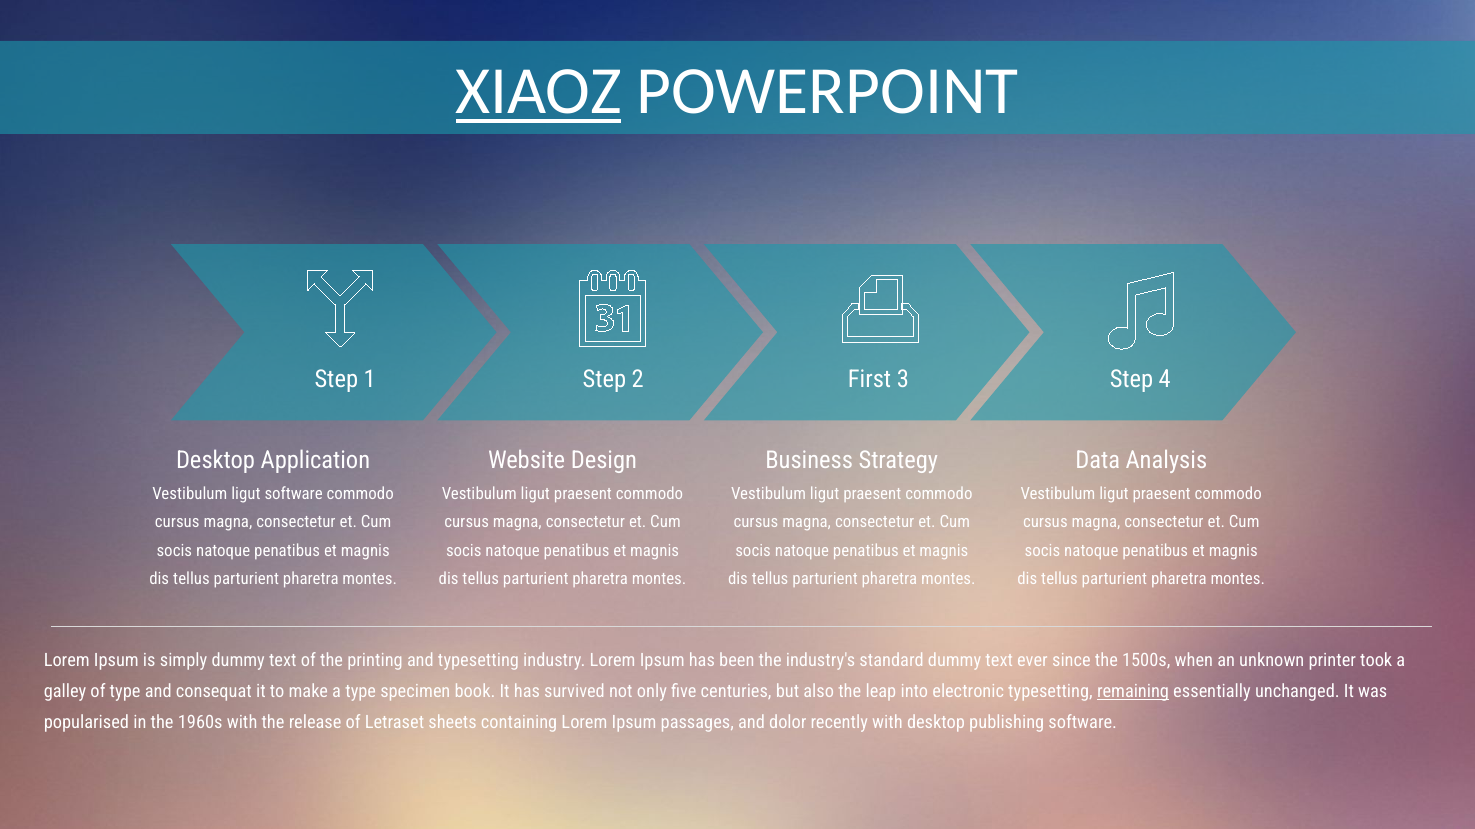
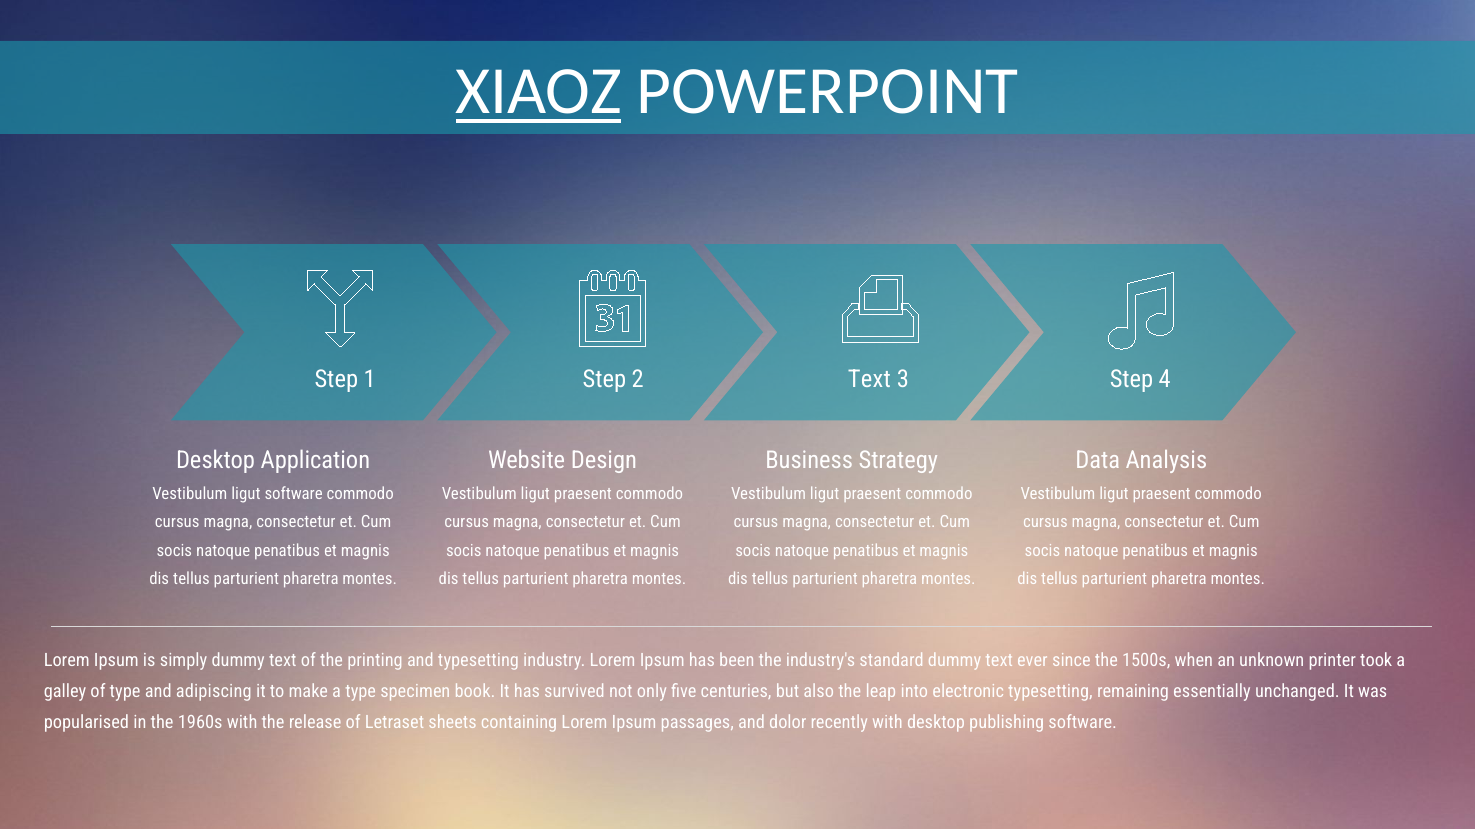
First at (870, 380): First -> Text
consequat: consequat -> adipiscing
remaining underline: present -> none
